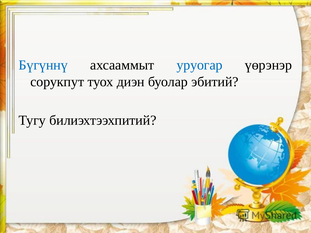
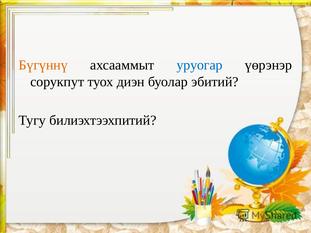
Бүгүннү colour: blue -> orange
